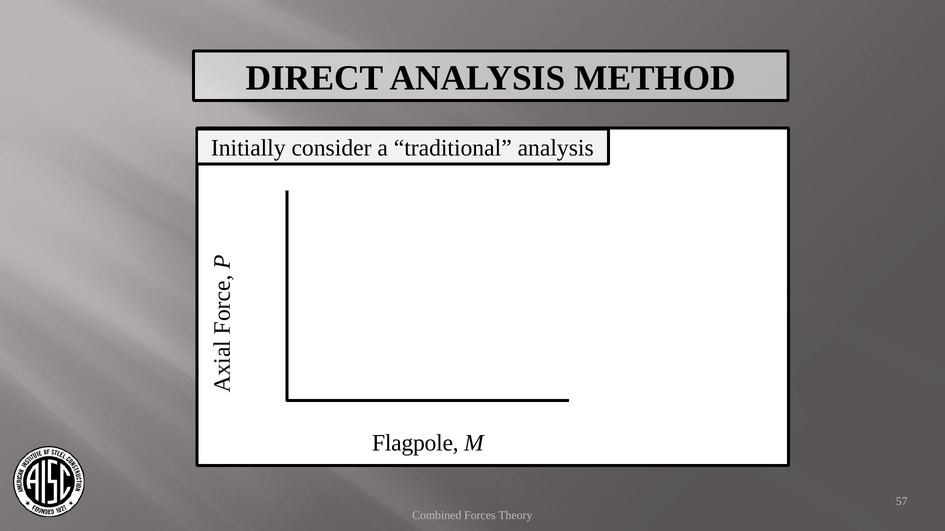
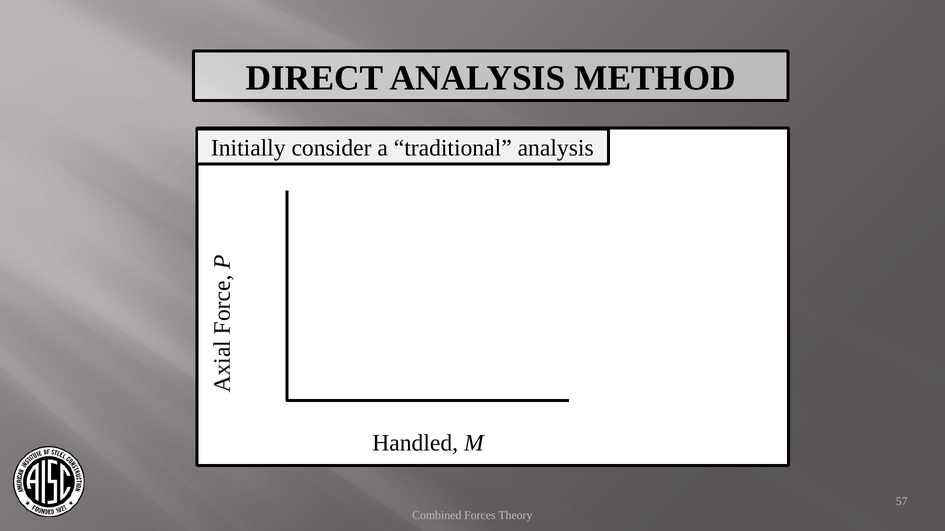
Flagpole: Flagpole -> Handled
